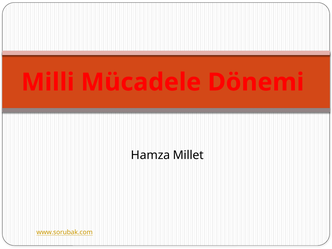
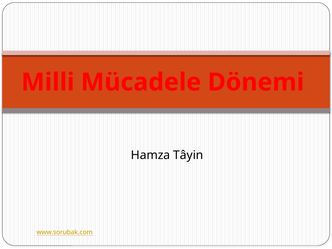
Millet: Millet -> Tâyin
